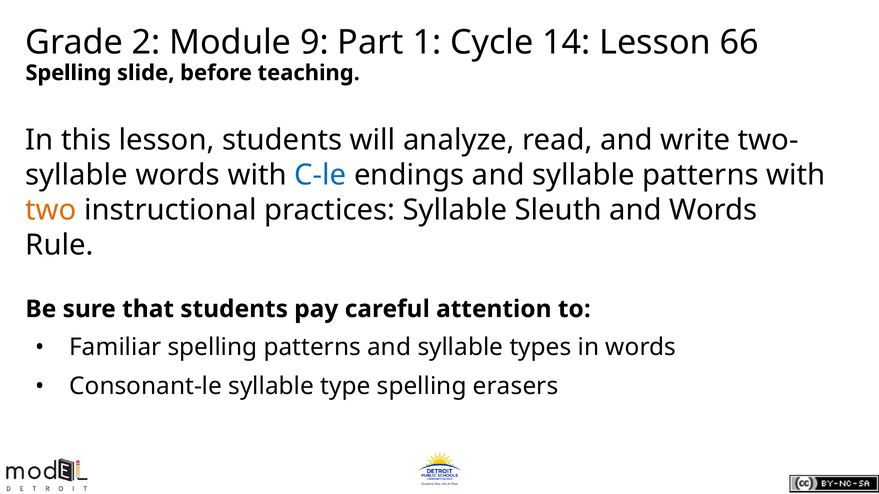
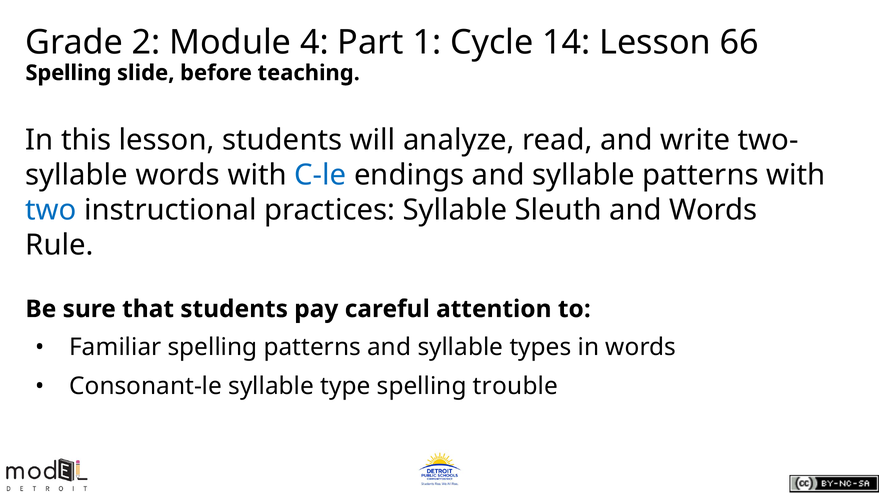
9: 9 -> 4
two colour: orange -> blue
erasers: erasers -> trouble
